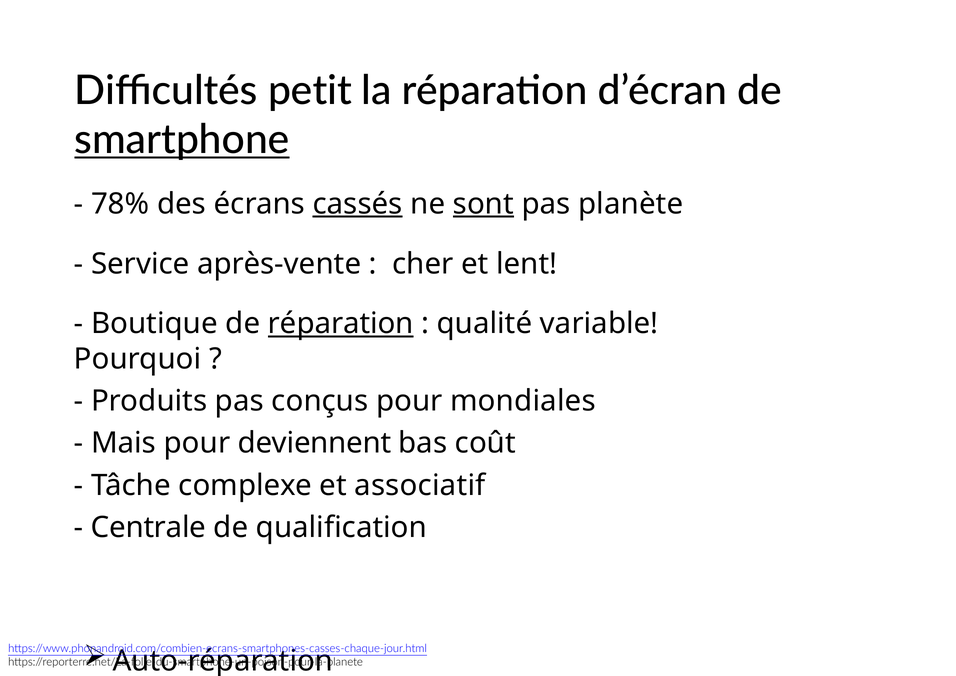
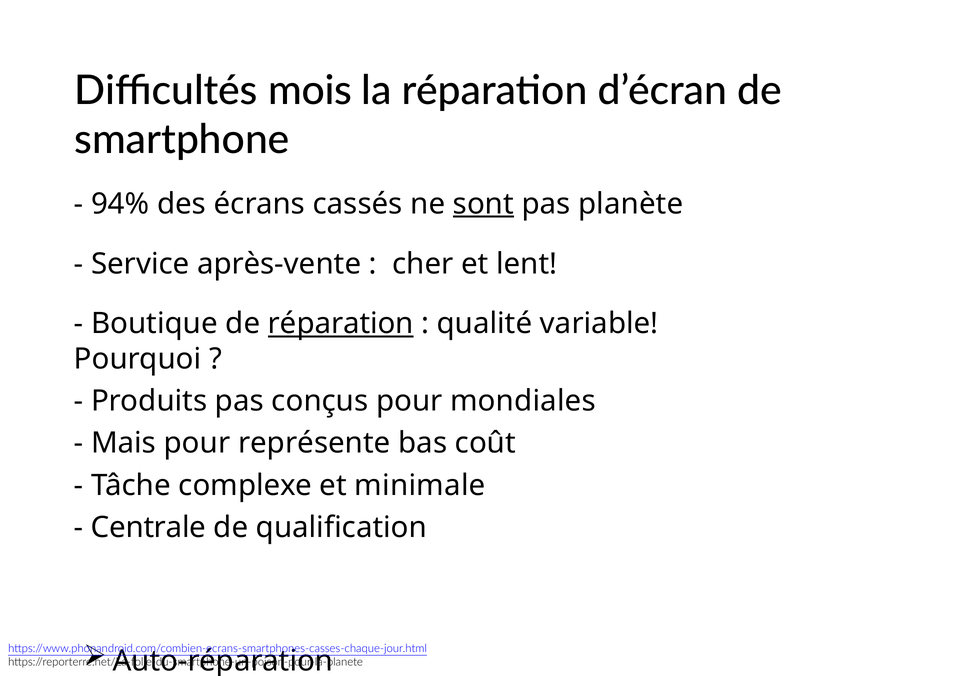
petit: petit -> mois
smartphone underline: present -> none
78%: 78% -> 94%
cassés underline: present -> none
deviennent: deviennent -> représente
associatif: associatif -> minimale
